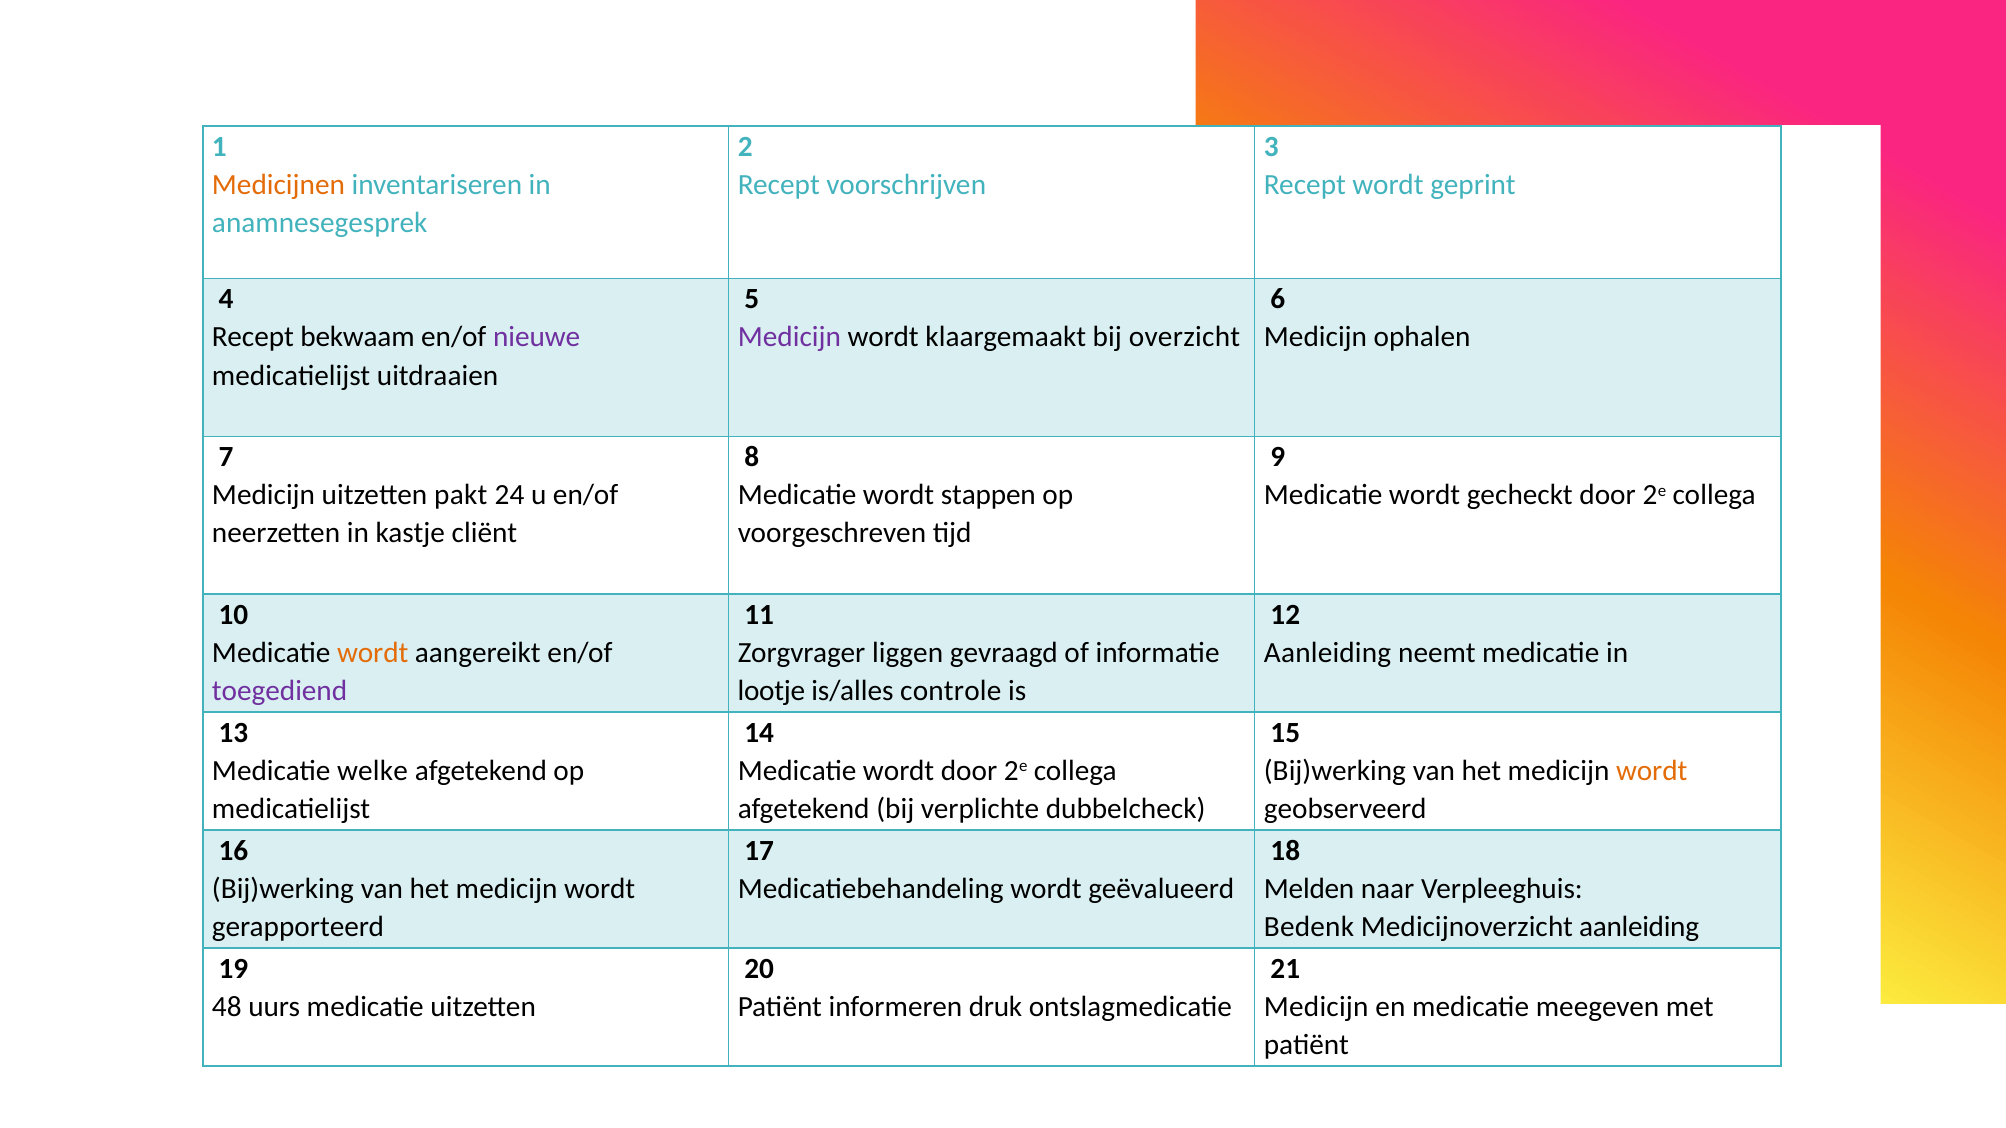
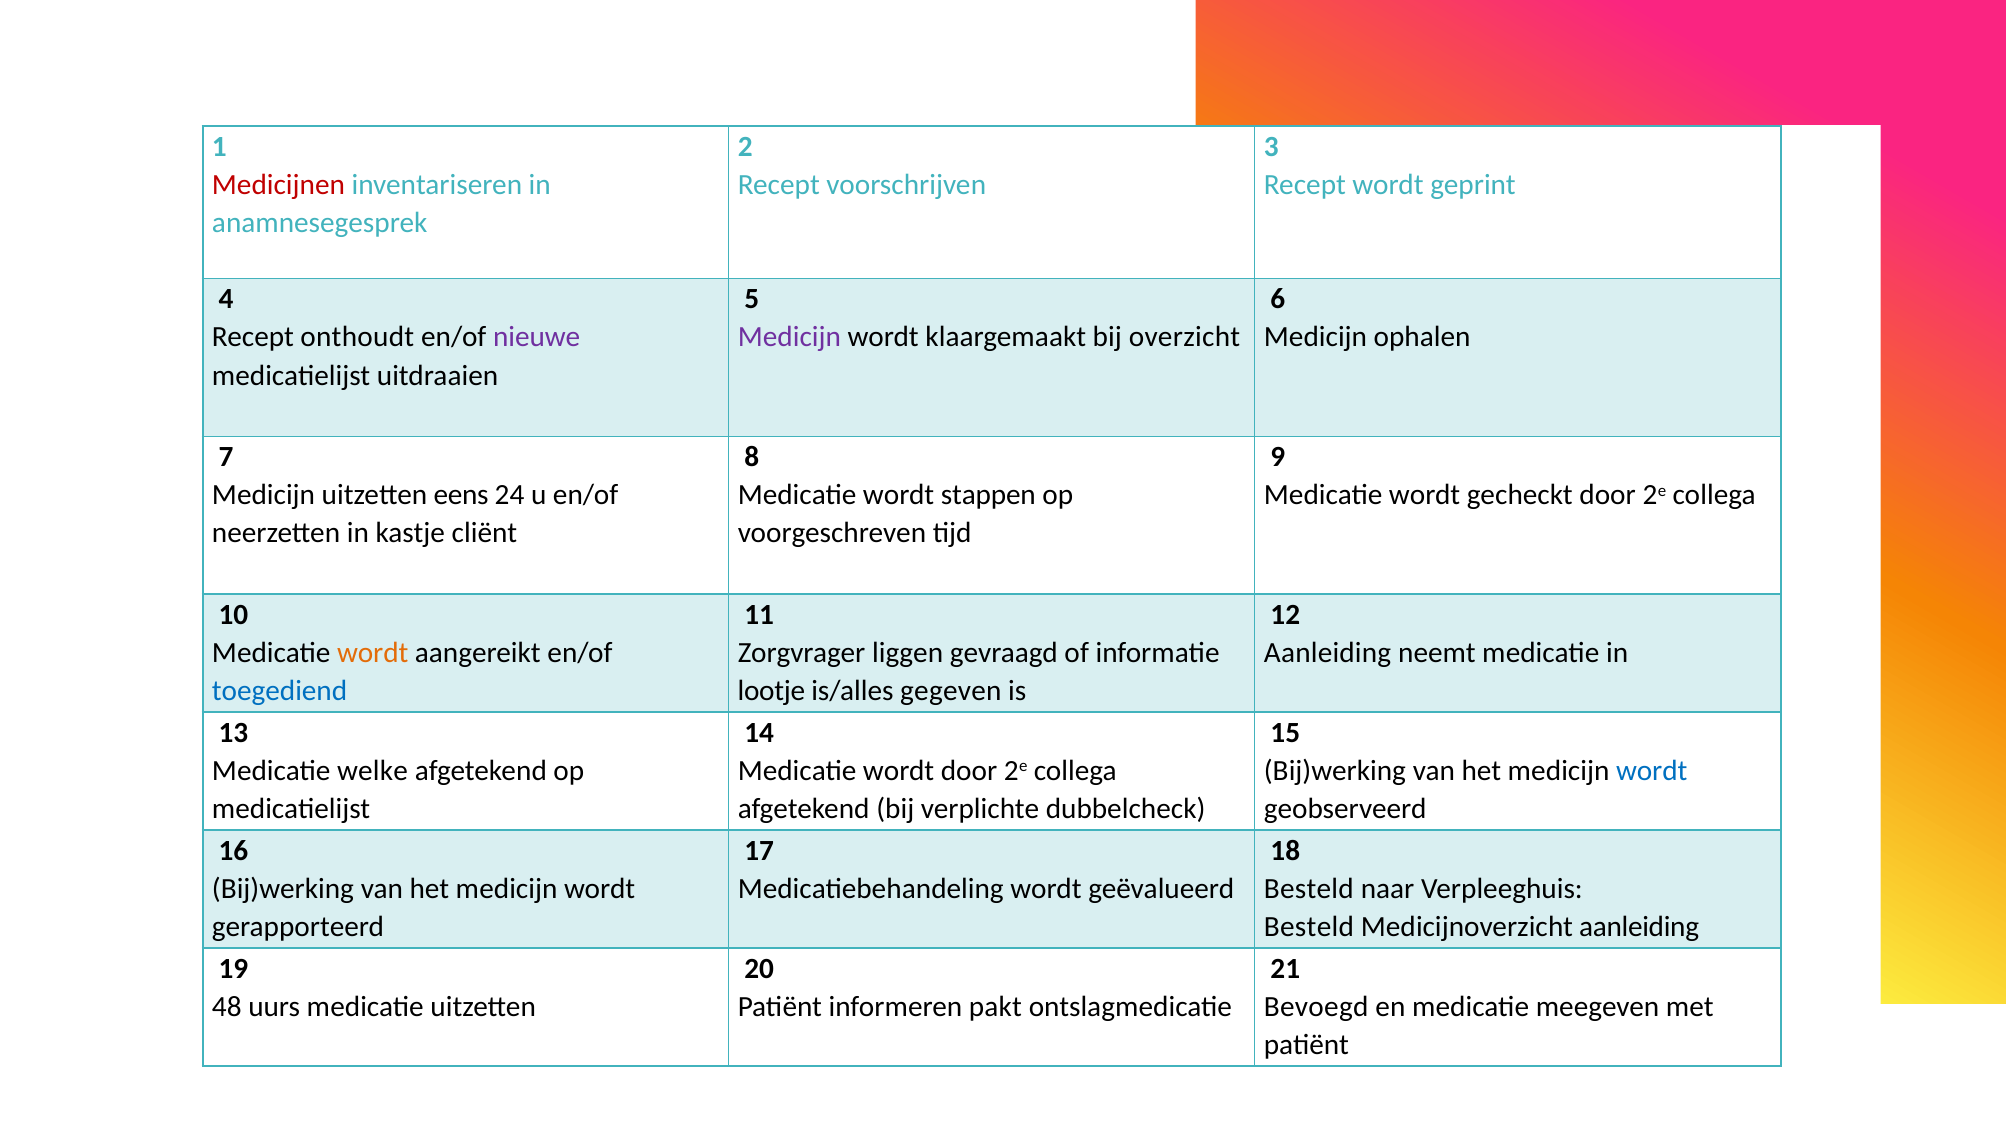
Medicijnen colour: orange -> red
bekwaam: bekwaam -> onthoudt
pakt: pakt -> eens
toegediend colour: purple -> blue
controle: controle -> gegeven
wordt at (1652, 771) colour: orange -> blue
Melden at (1309, 889): Melden -> Besteld
Bedenk at (1309, 927): Bedenk -> Besteld
druk: druk -> pakt
Medicijn at (1316, 1007): Medicijn -> Bevoegd
